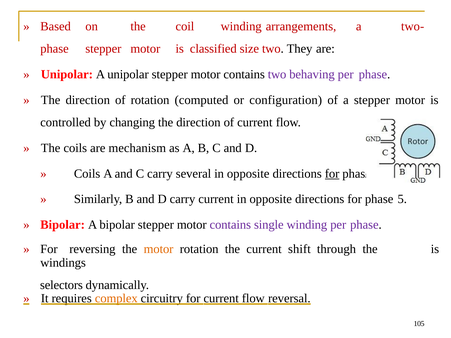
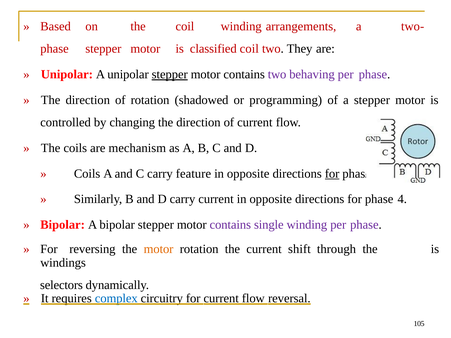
classified size: size -> coil
stepper at (170, 74) underline: none -> present
computed: computed -> shadowed
configuration: configuration -> programming
several: several -> feature
5: 5 -> 4
complex colour: orange -> blue
